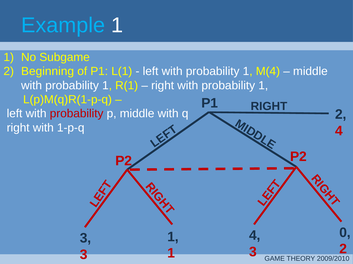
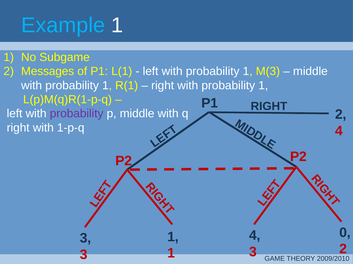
Beginning: Beginning -> Messages
M(4: M(4 -> M(3
probability at (77, 114) colour: red -> purple
